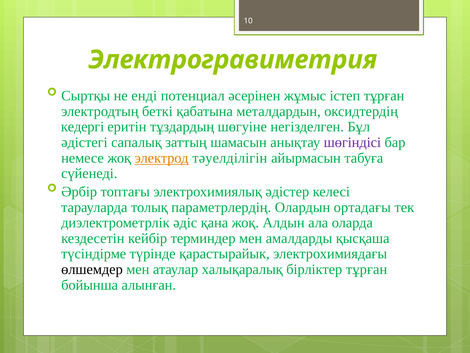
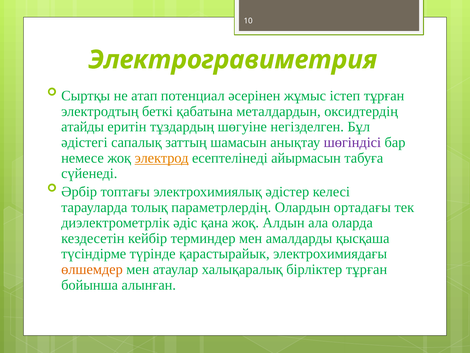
енді: енді -> атап
кедергі: кедергі -> атайды
тәуелділігін: тәуелділігін -> есептелінеді
өлшемдер colour: black -> orange
